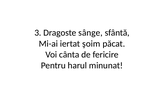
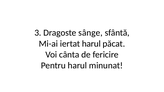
iertat şoim: şoim -> harul
